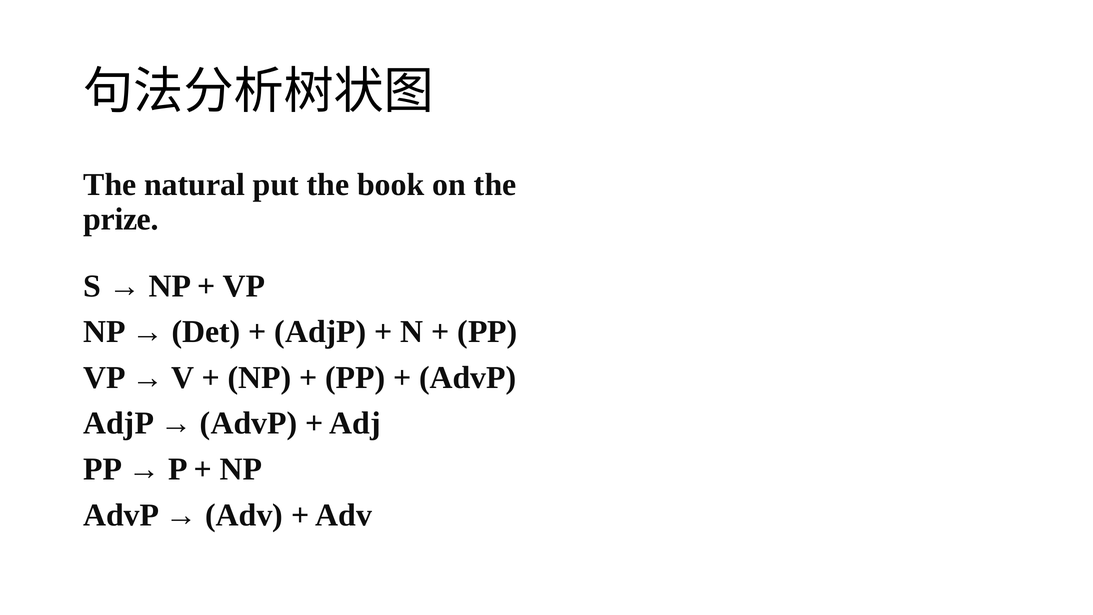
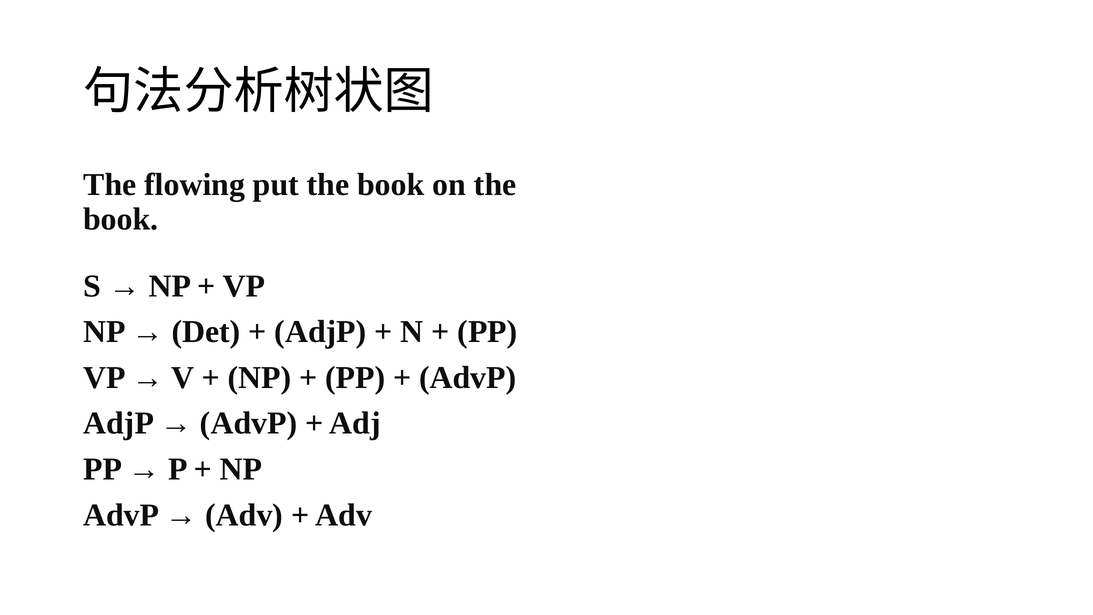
natural: natural -> flowing
prize at (121, 219): prize -> book
